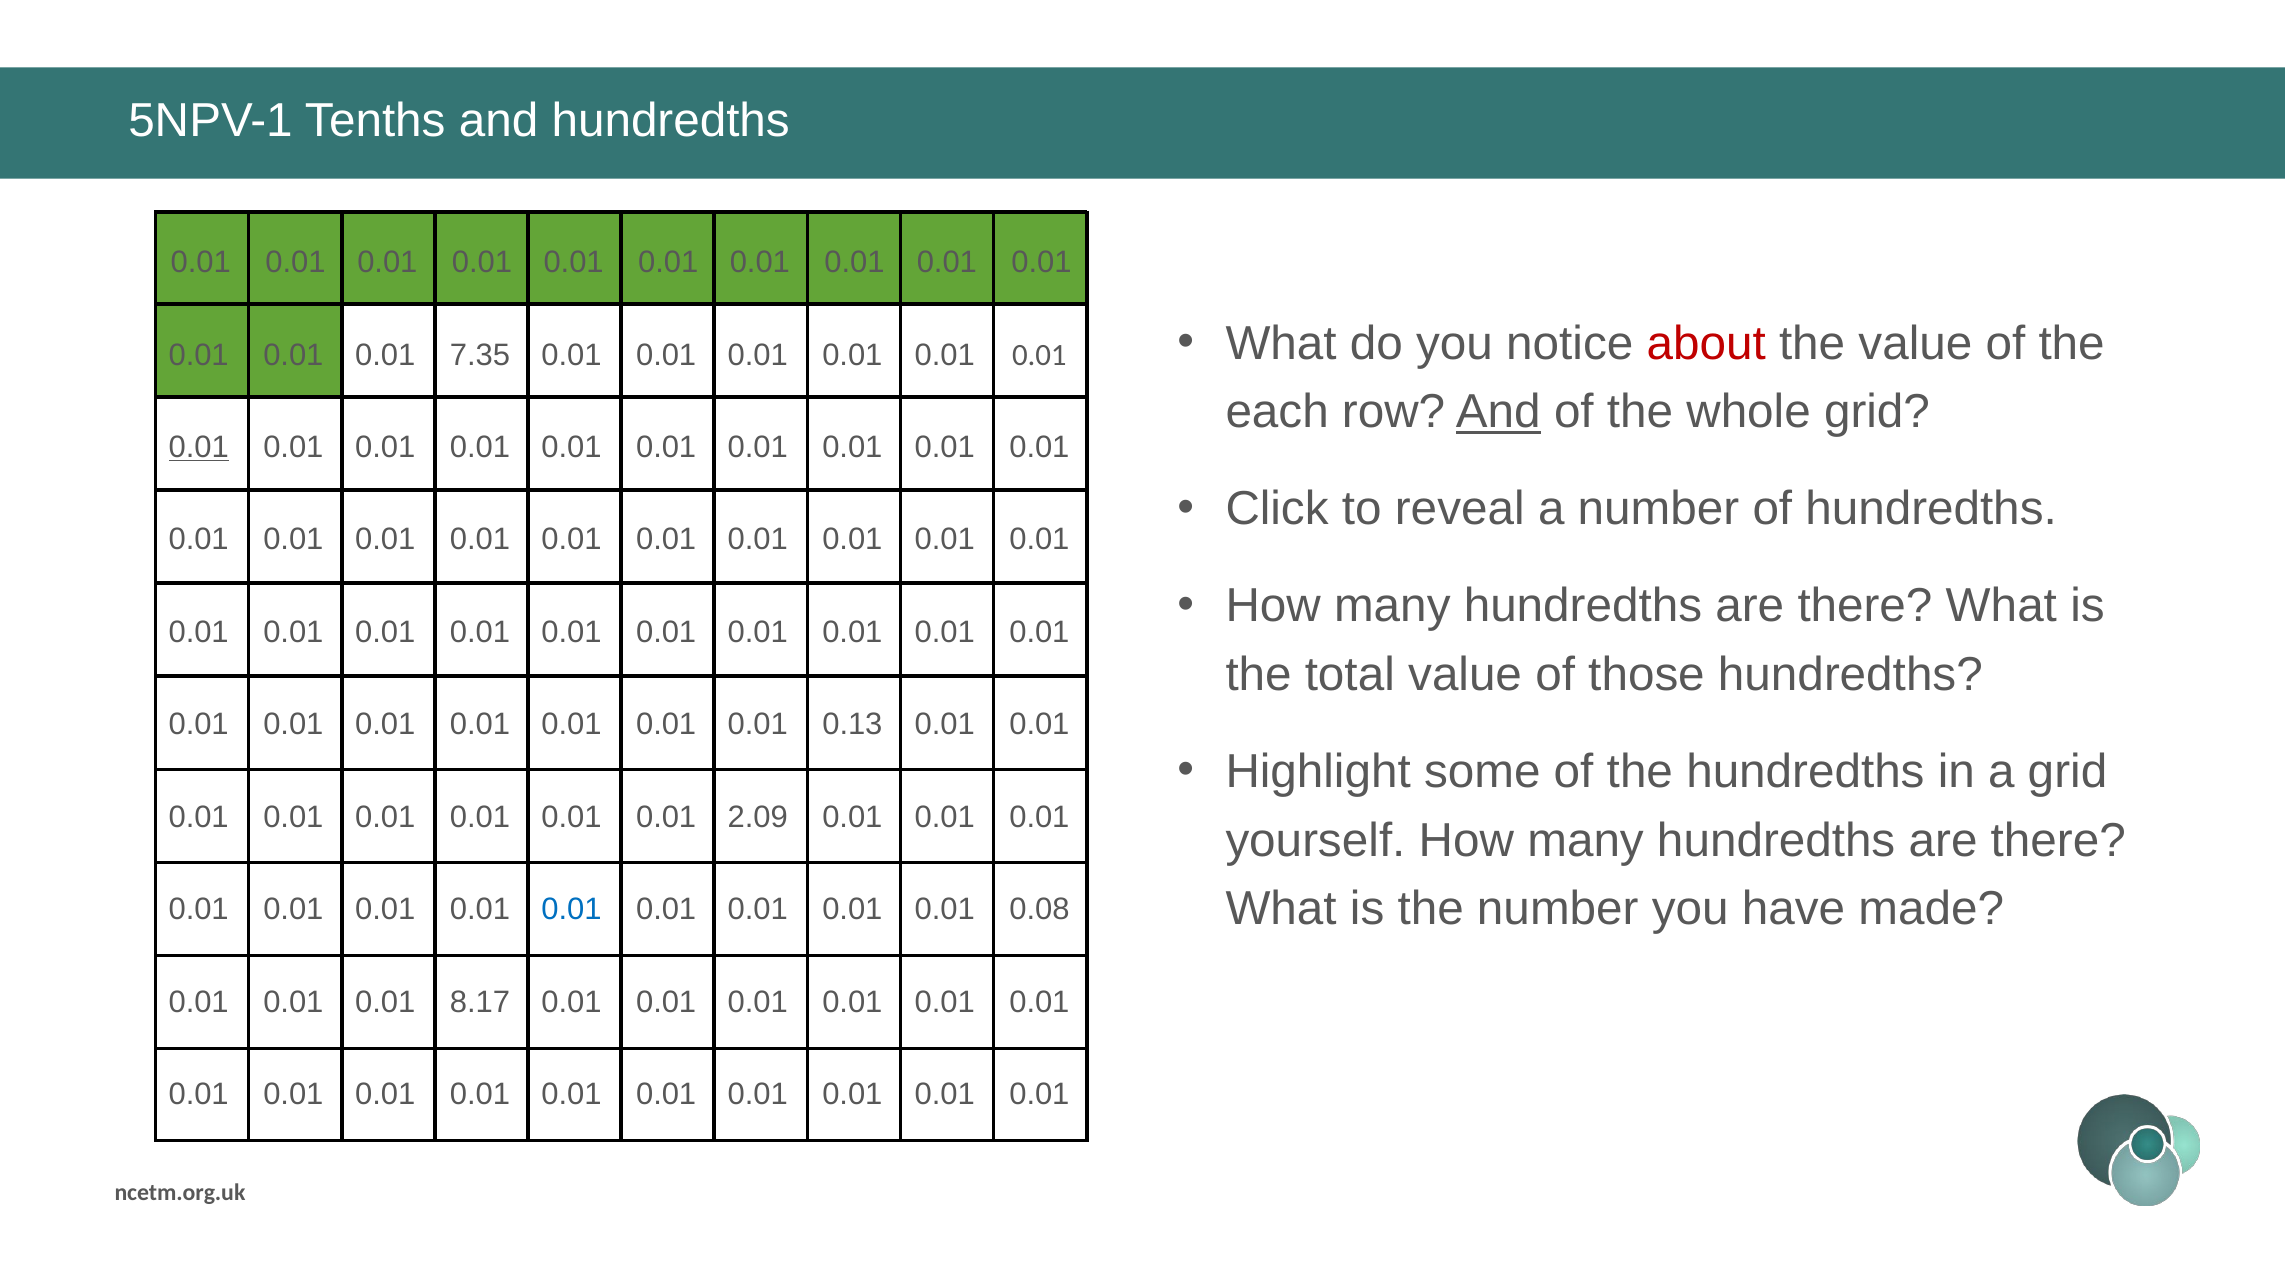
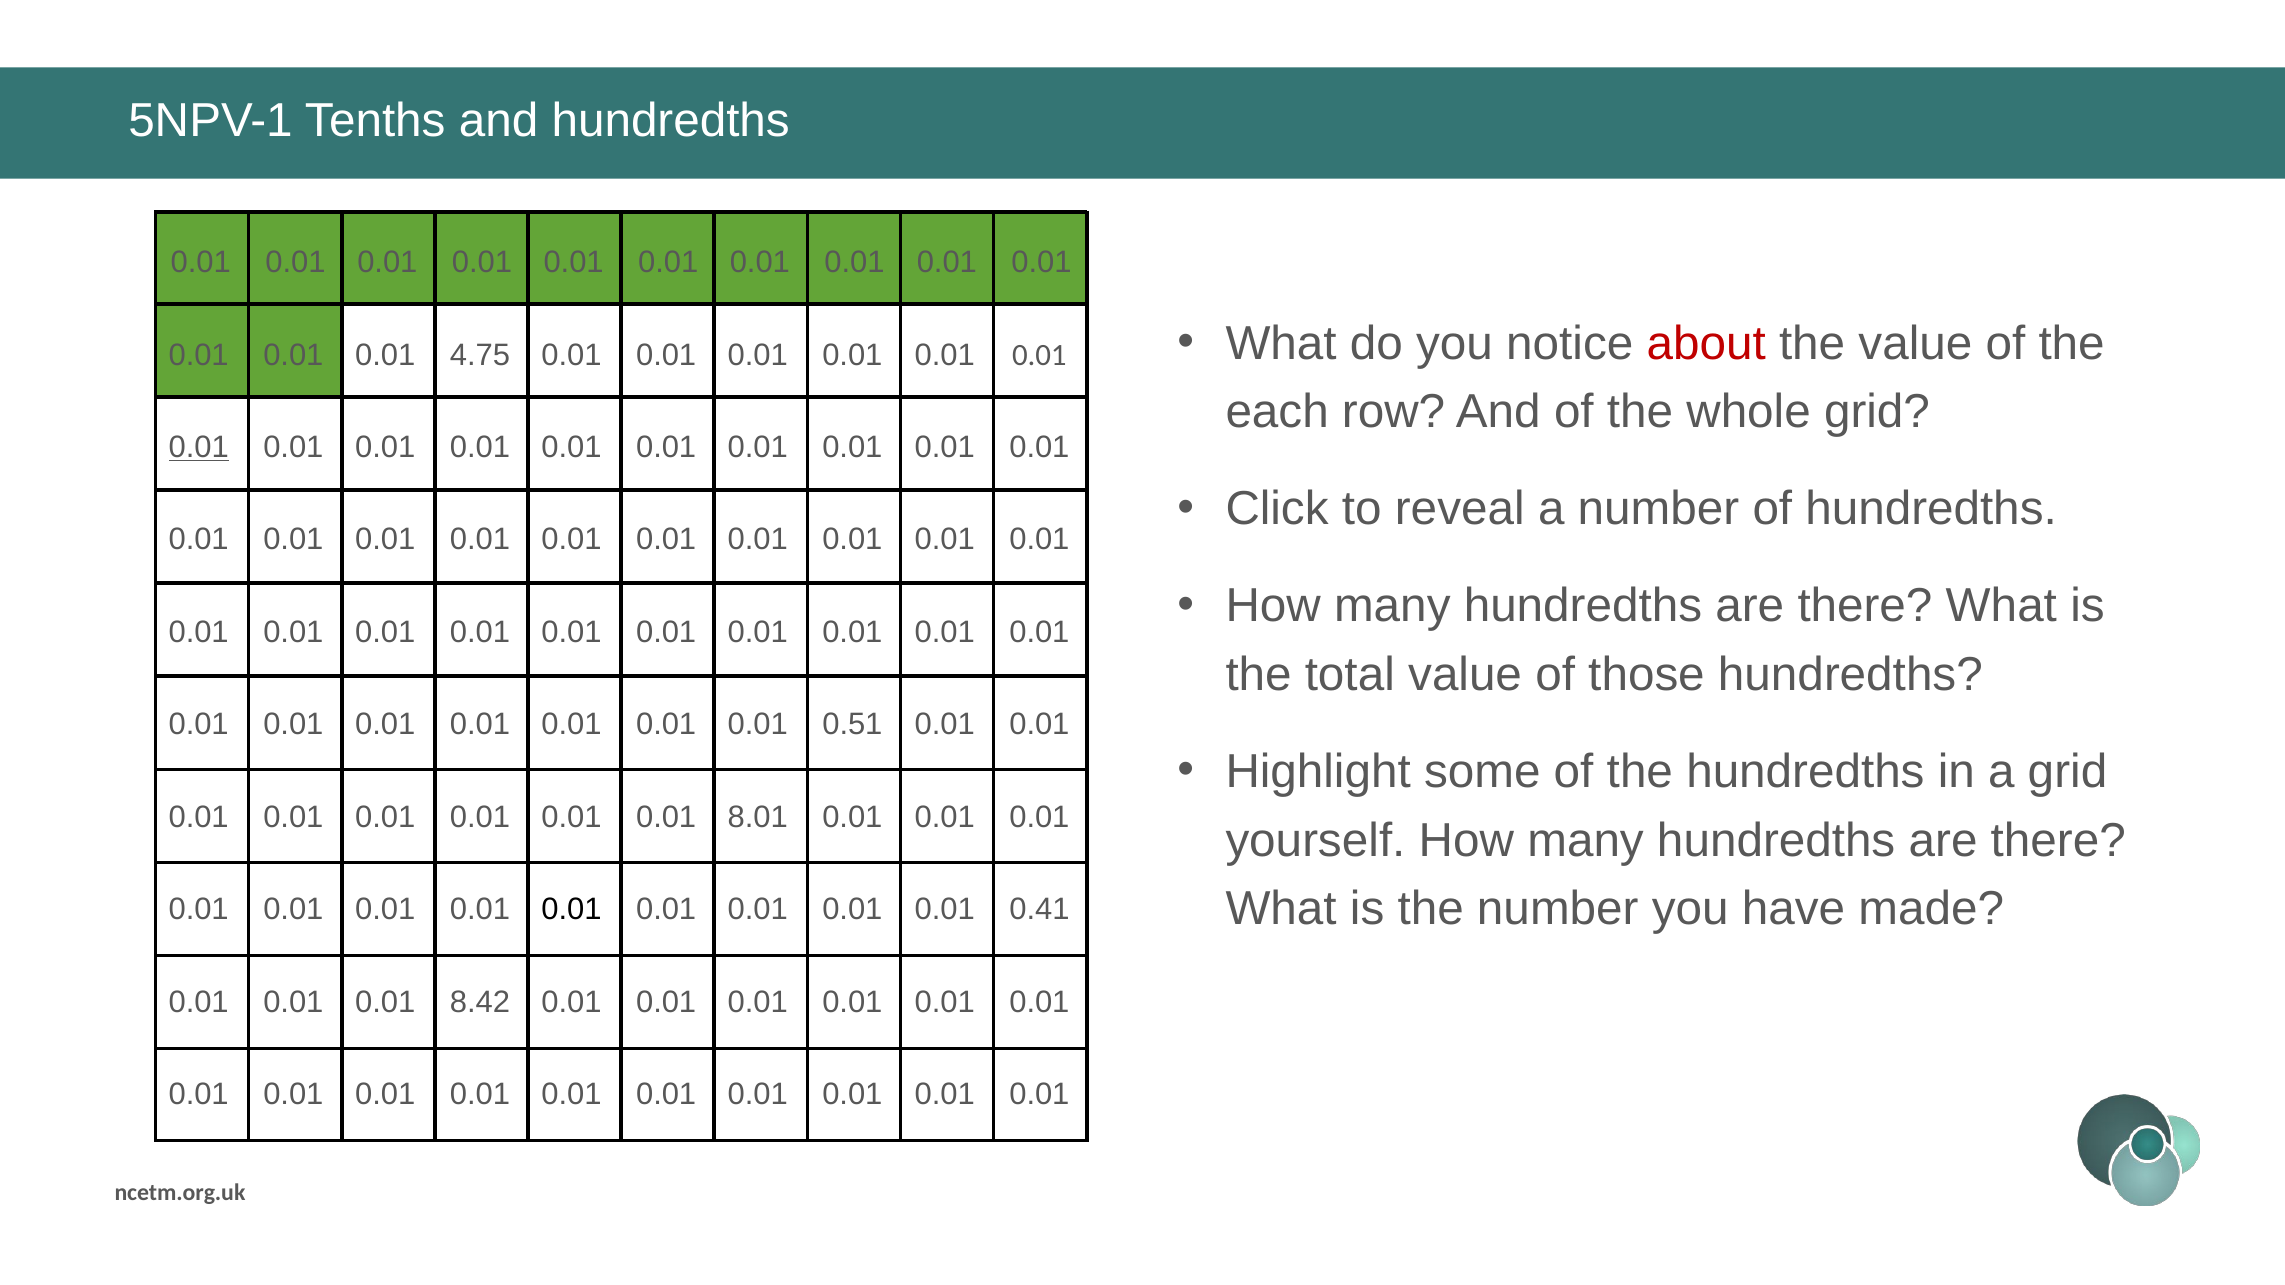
7.35: 7.35 -> 4.75
And at (1498, 412) underline: present -> none
0.13: 0.13 -> 0.51
2.09: 2.09 -> 8.01
0.01 at (572, 910) colour: blue -> black
0.08: 0.08 -> 0.41
8.17: 8.17 -> 8.42
